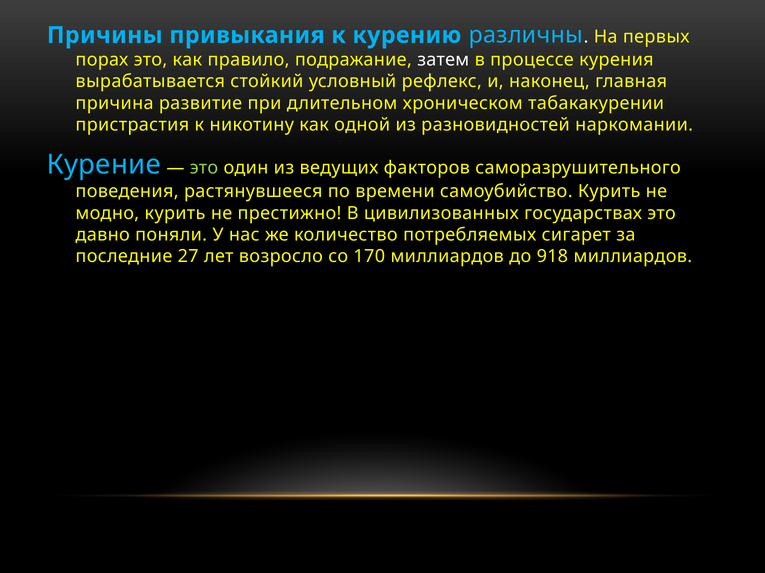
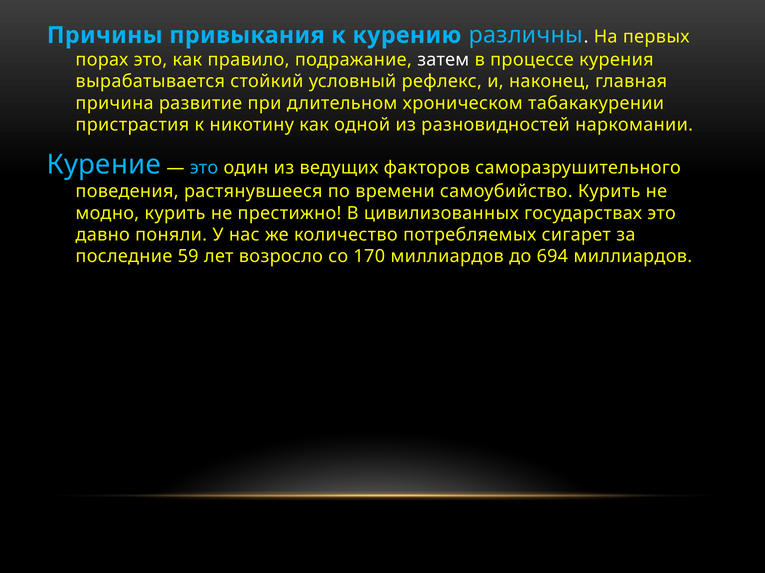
это at (204, 168) colour: light green -> light blue
27: 27 -> 59
918: 918 -> 694
